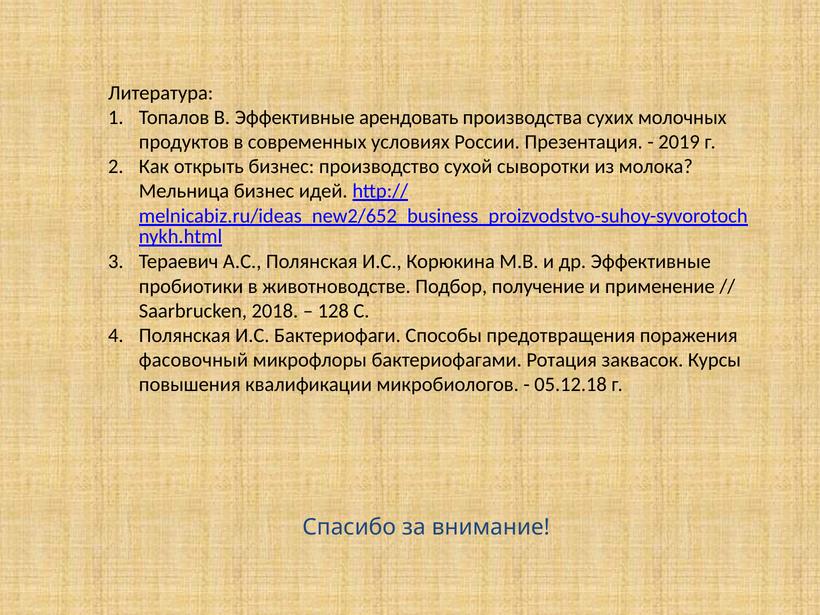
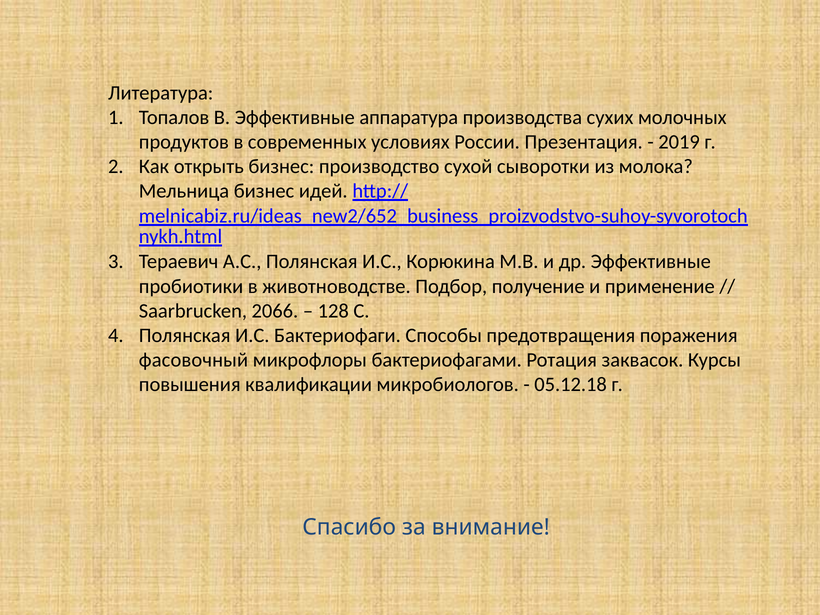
арендовать: арендовать -> аппаратура
2018: 2018 -> 2066
